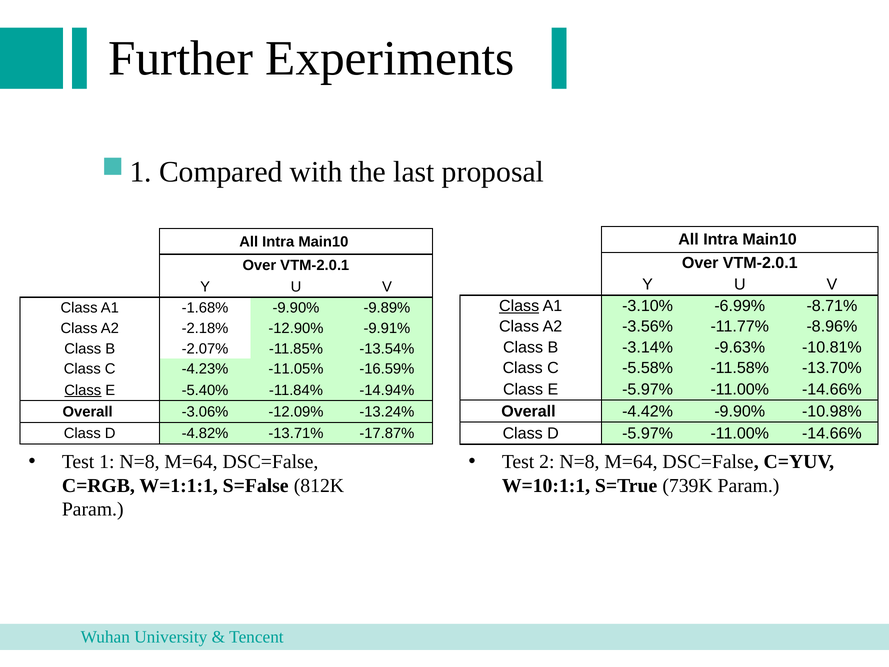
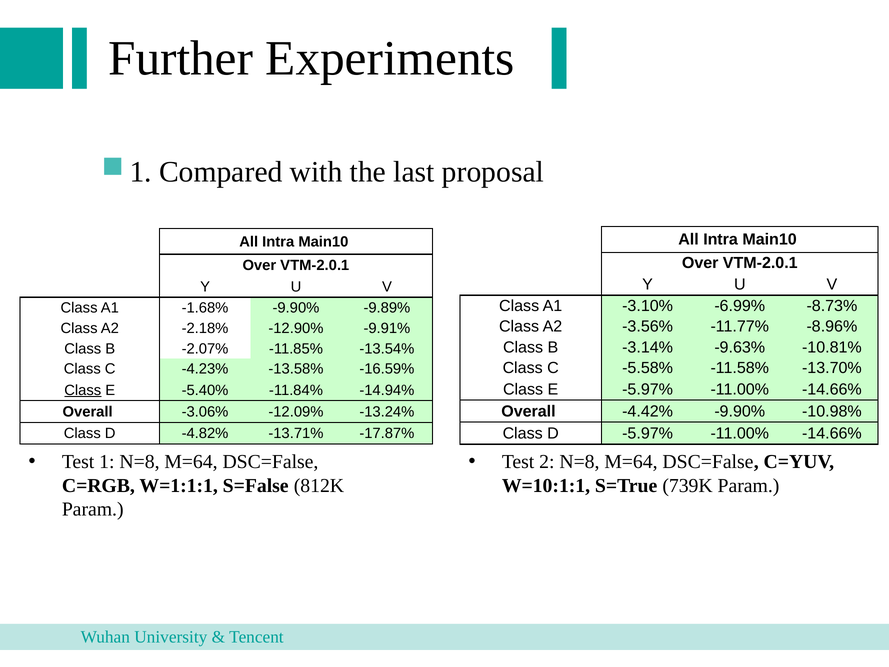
Class at (519, 306) underline: present -> none
-8.71%: -8.71% -> -8.73%
-11.05%: -11.05% -> -13.58%
